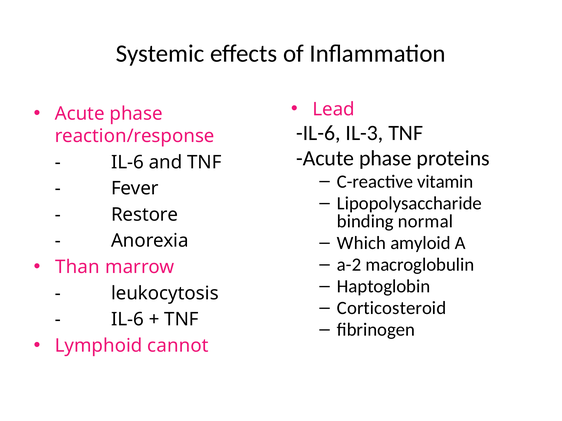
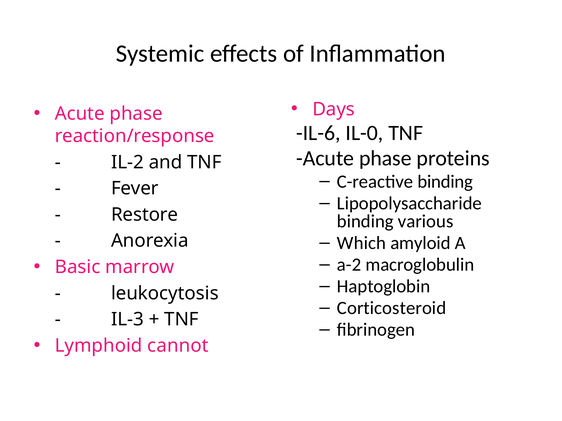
Lead: Lead -> Days
IL-3: IL-3 -> IL-0
IL-6 at (127, 162): IL-6 -> IL-2
C-reactive vitamin: vitamin -> binding
normal: normal -> various
Than: Than -> Basic
IL-6 at (127, 320): IL-6 -> IL-3
